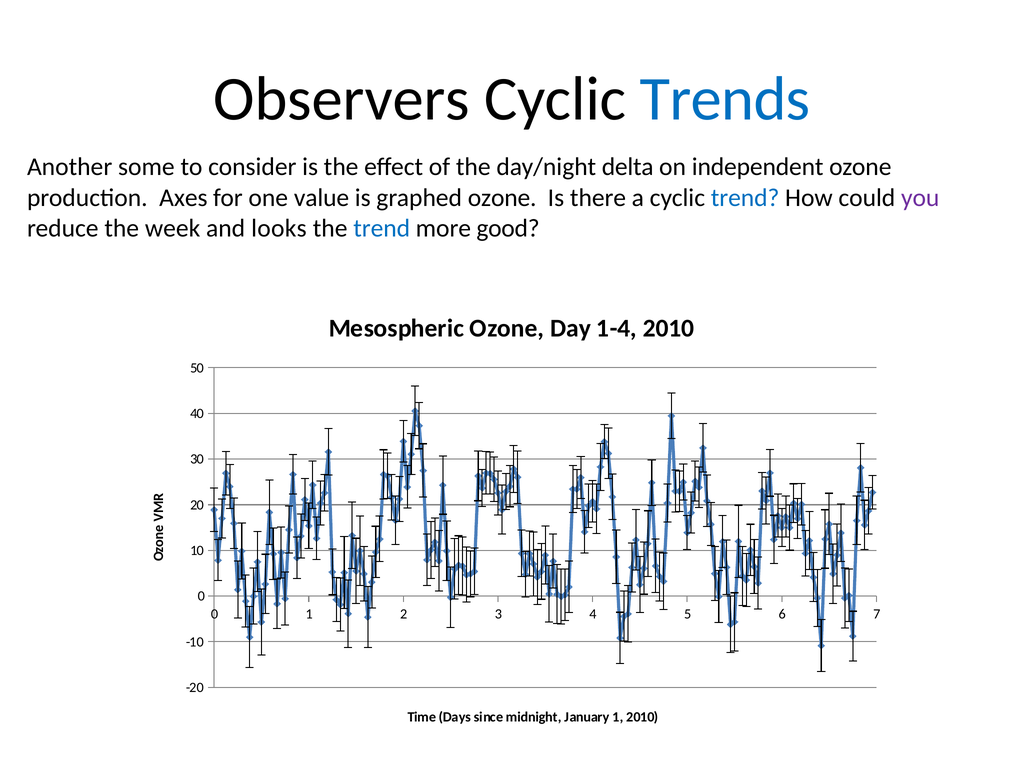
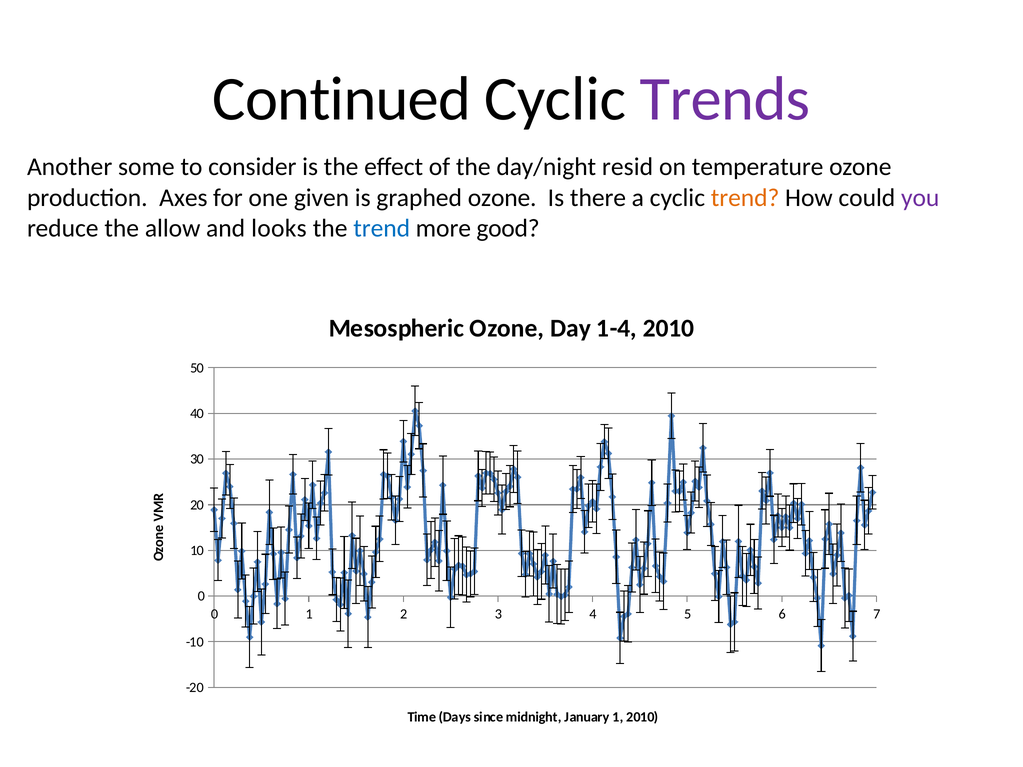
Observers: Observers -> Continued
Trends colour: blue -> purple
delta: delta -> resid
independent: independent -> temperature
value: value -> given
trend at (745, 198) colour: blue -> orange
week: week -> allow
